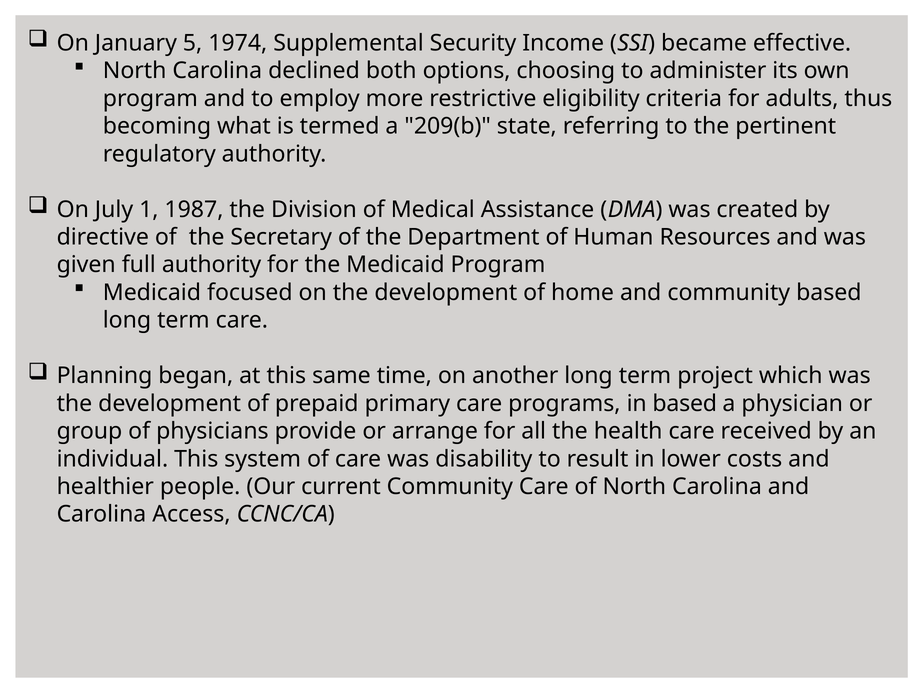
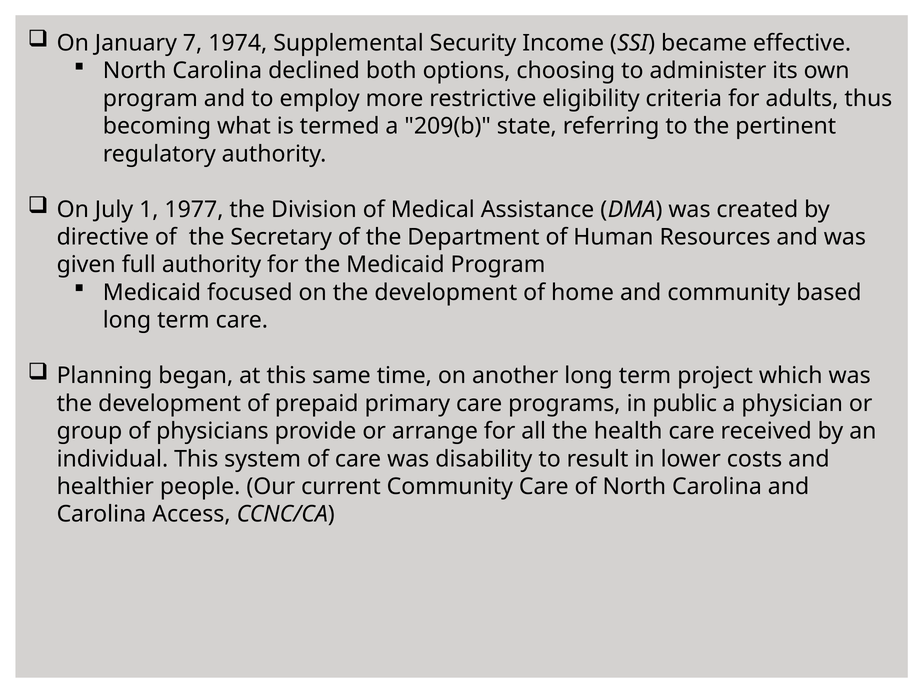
5: 5 -> 7
1987: 1987 -> 1977
in based: based -> public
